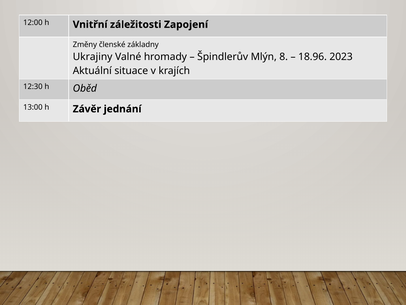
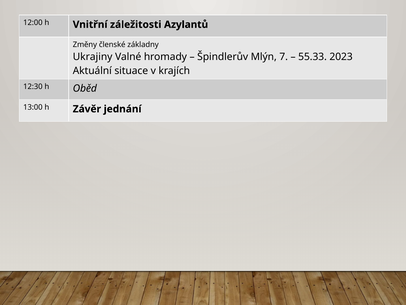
Zapojení: Zapojení -> Azylantů
8: 8 -> 7
18.96: 18.96 -> 55.33
